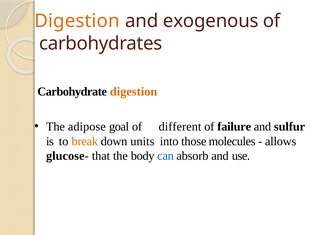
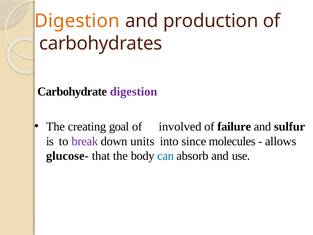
exogenous: exogenous -> production
digestion at (134, 91) colour: orange -> purple
adipose: adipose -> creating
different: different -> involved
break colour: orange -> purple
those: those -> since
